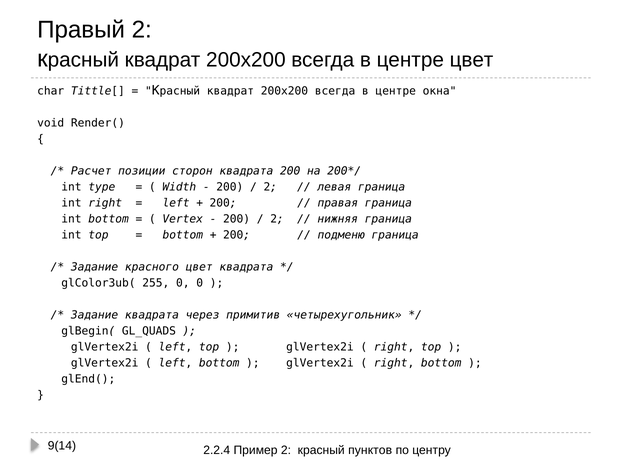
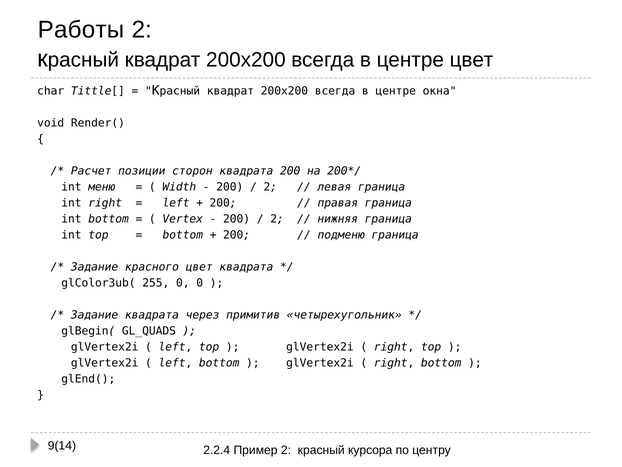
Правый: Правый -> Работы
type: type -> меню
пунктов: пунктов -> курсора
